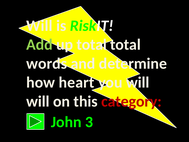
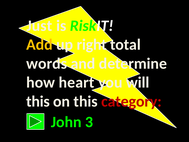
Will at (39, 26): Will -> Just
Add colour: light green -> yellow
up total: total -> right
will at (38, 101): will -> this
